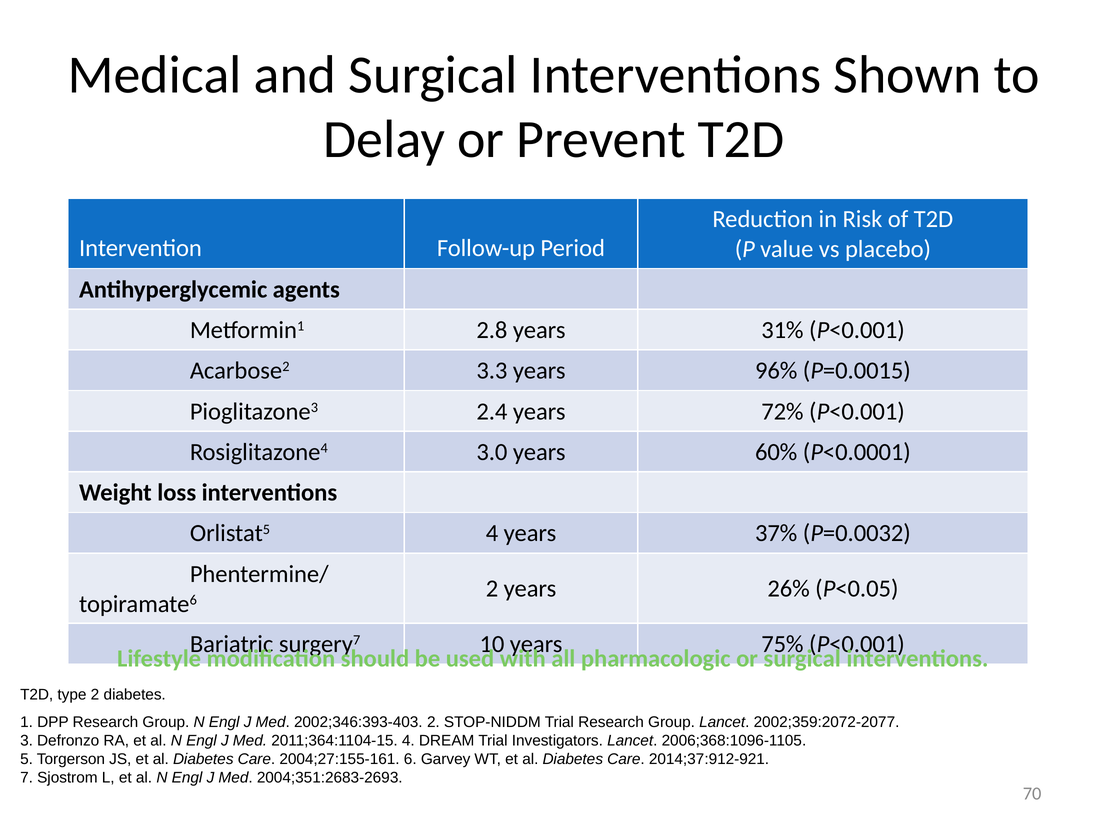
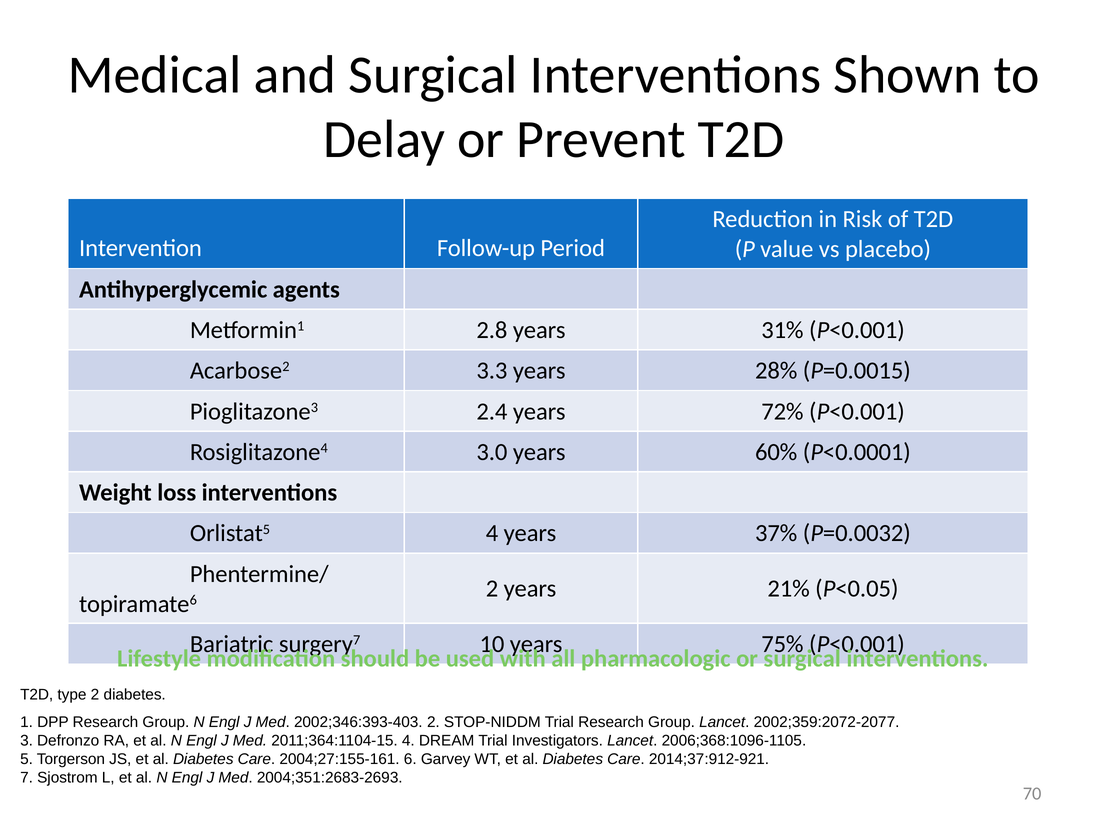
96%: 96% -> 28%
26%: 26% -> 21%
